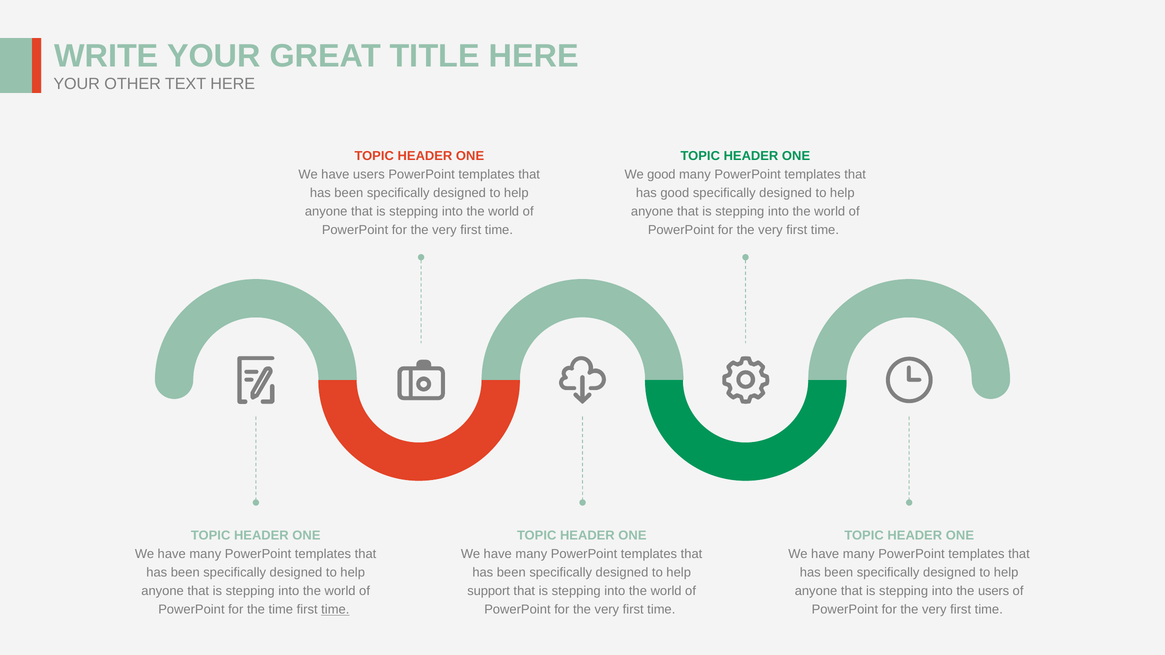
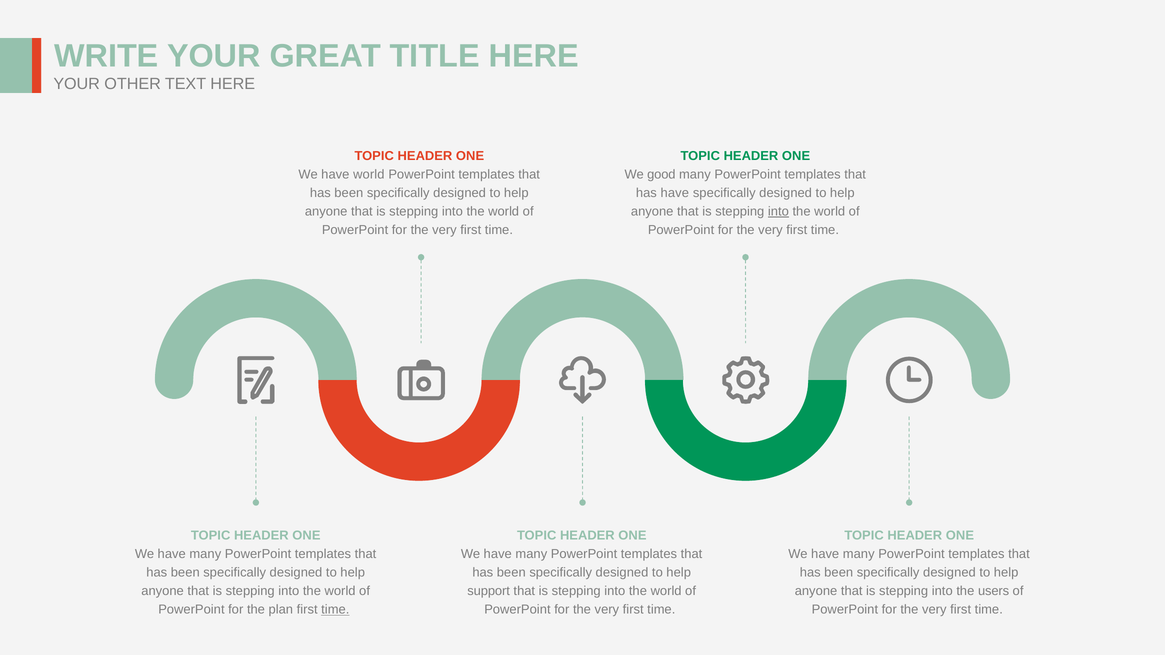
have users: users -> world
has good: good -> have
into at (778, 211) underline: none -> present
the time: time -> plan
